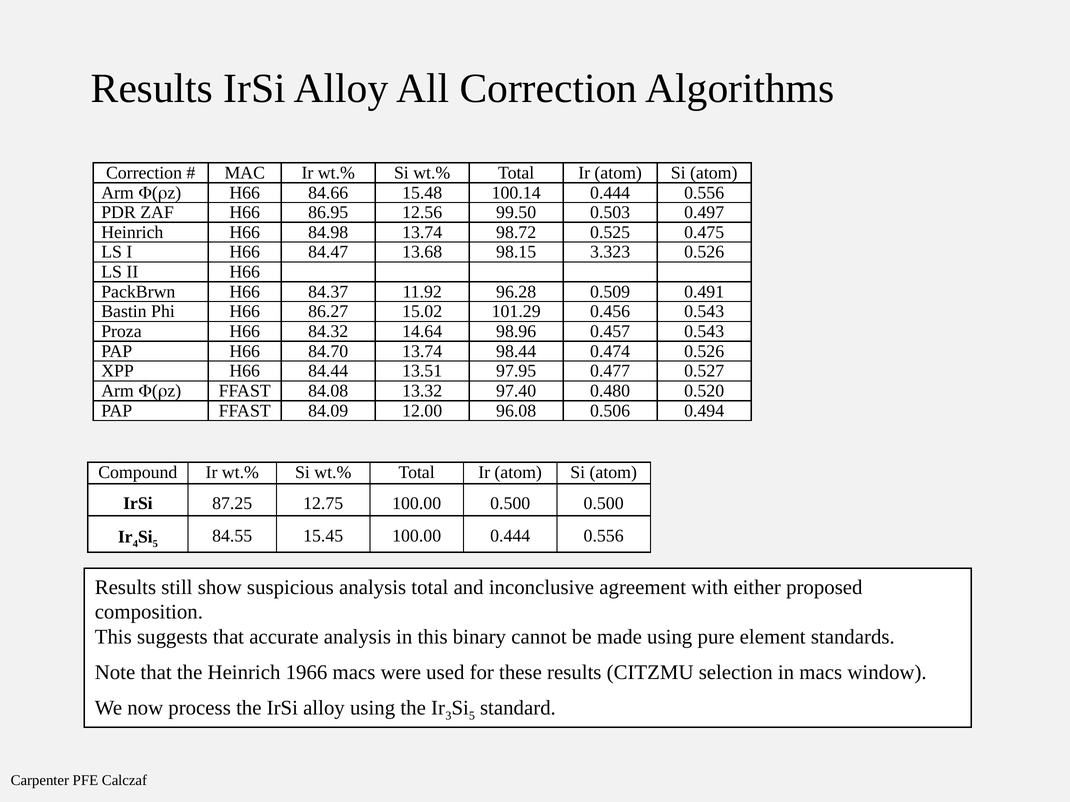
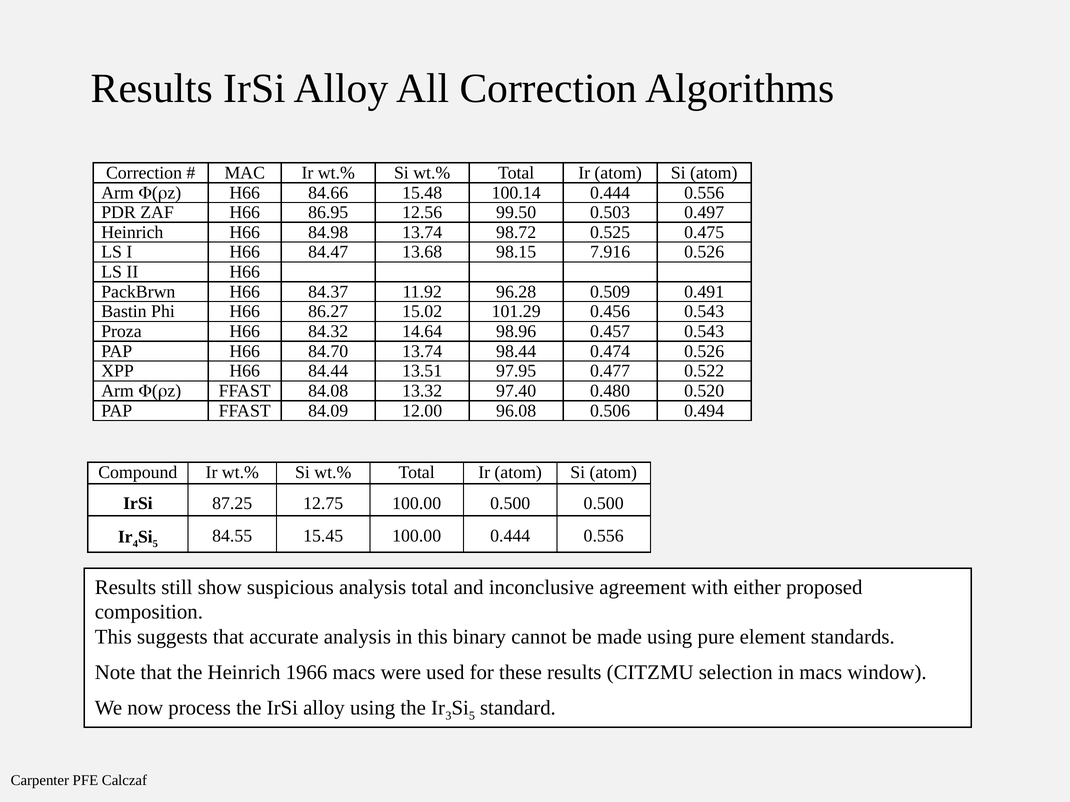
3.323: 3.323 -> 7.916
0.527: 0.527 -> 0.522
